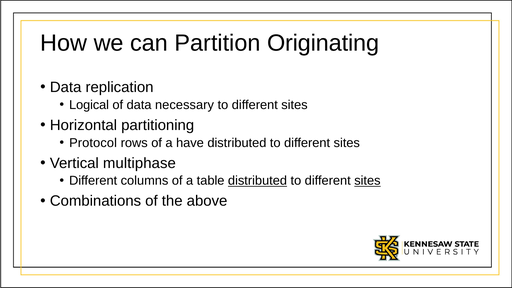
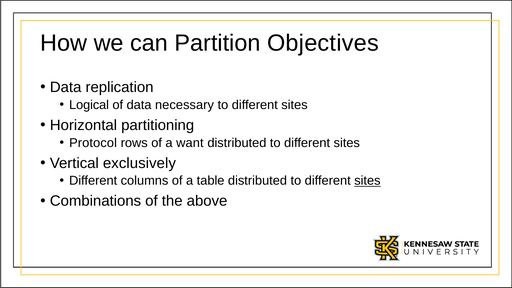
Originating: Originating -> Objectives
have: have -> want
multiphase: multiphase -> exclusively
distributed at (257, 181) underline: present -> none
